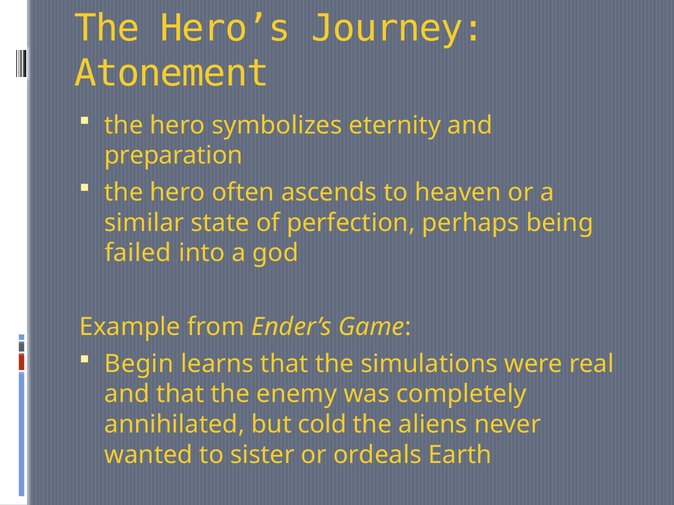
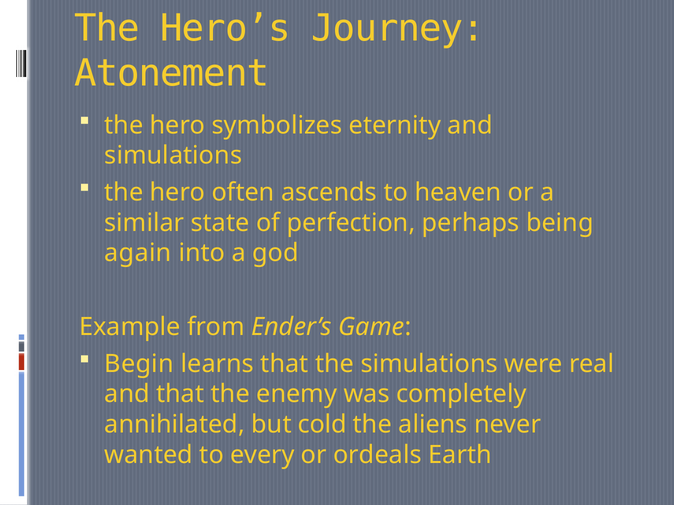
preparation at (173, 156): preparation -> simulations
failed: failed -> again
sister: sister -> every
